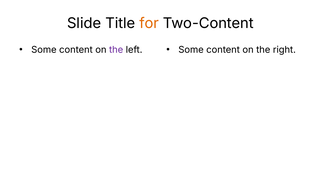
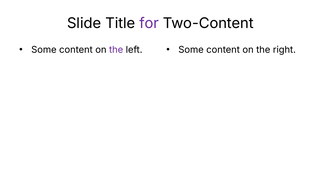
for colour: orange -> purple
